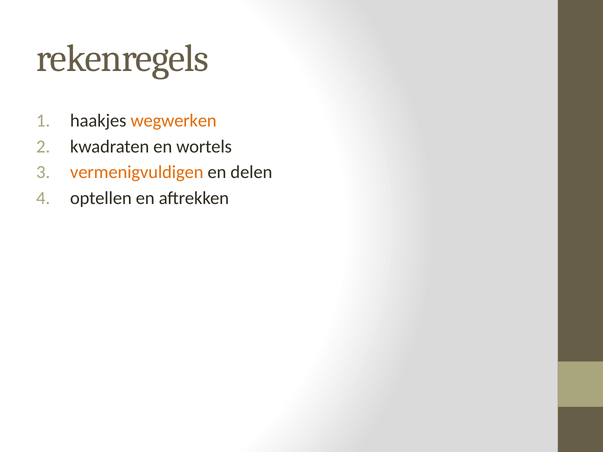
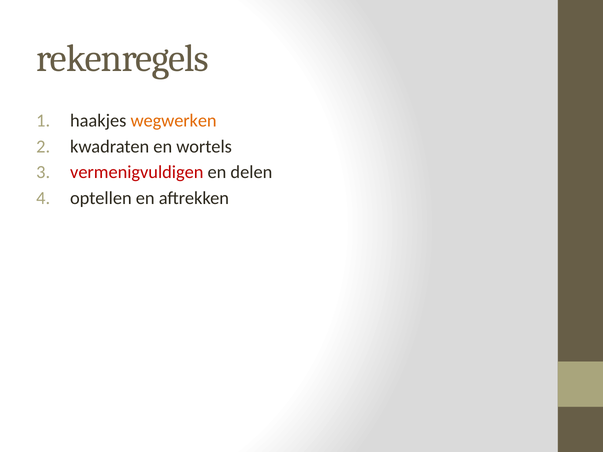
vermenigvuldigen colour: orange -> red
